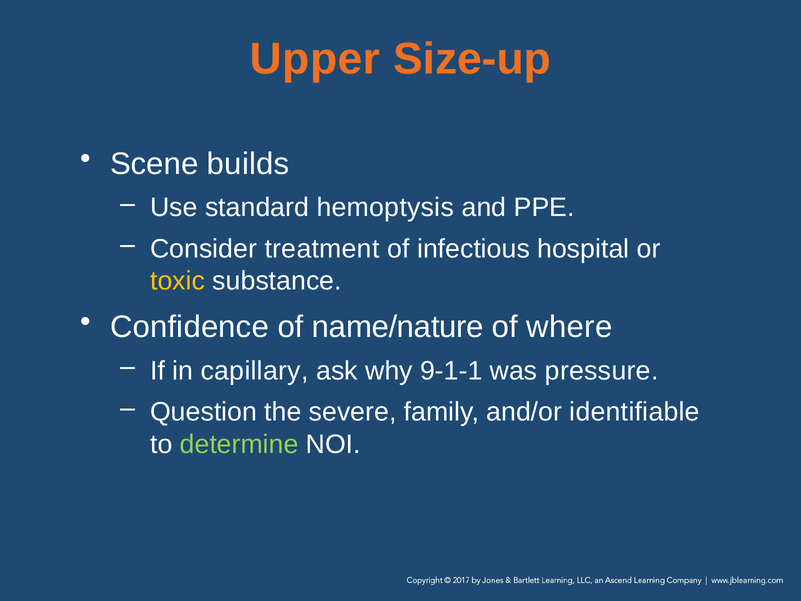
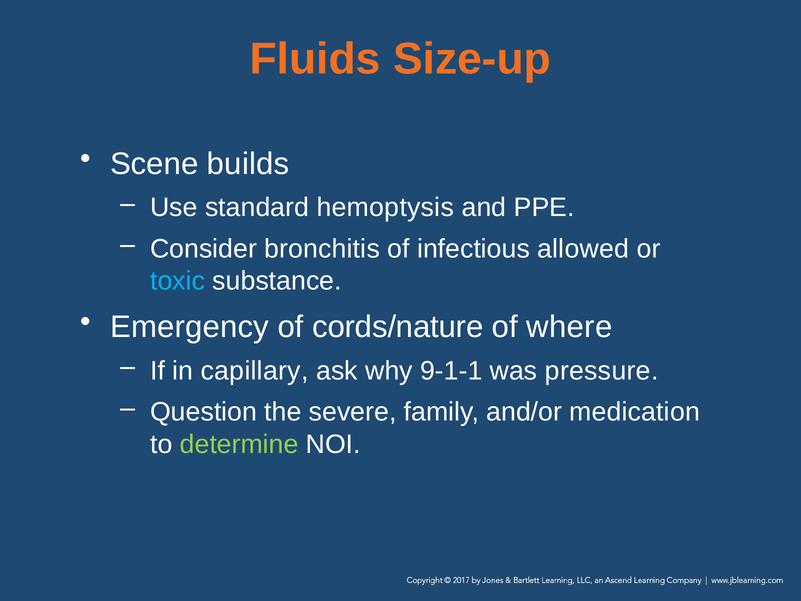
Upper: Upper -> Fluids
treatment: treatment -> bronchitis
hospital: hospital -> allowed
toxic colour: yellow -> light blue
Confidence: Confidence -> Emergency
name/nature: name/nature -> cords/nature
identifiable: identifiable -> medication
